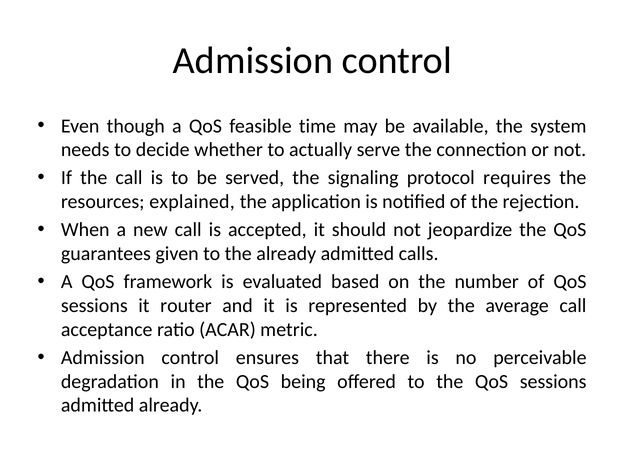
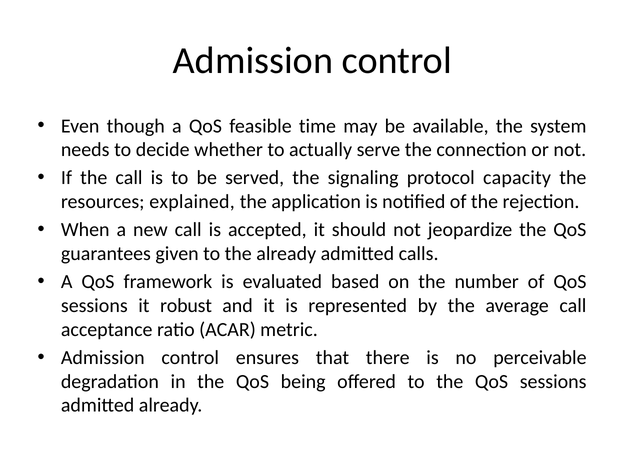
requires: requires -> capacity
router: router -> robust
